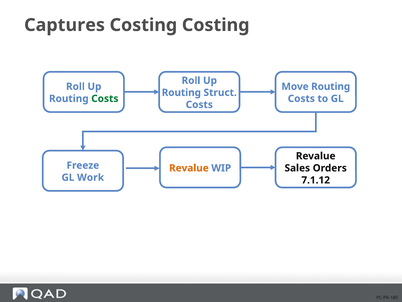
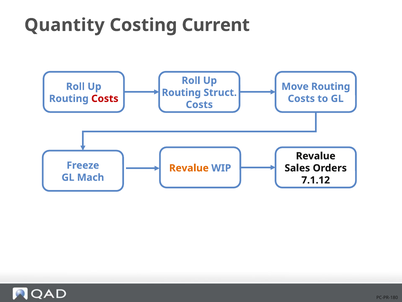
Captures: Captures -> Quantity
Costing Costing: Costing -> Current
Costs at (105, 98) colour: green -> red
Work: Work -> Mach
